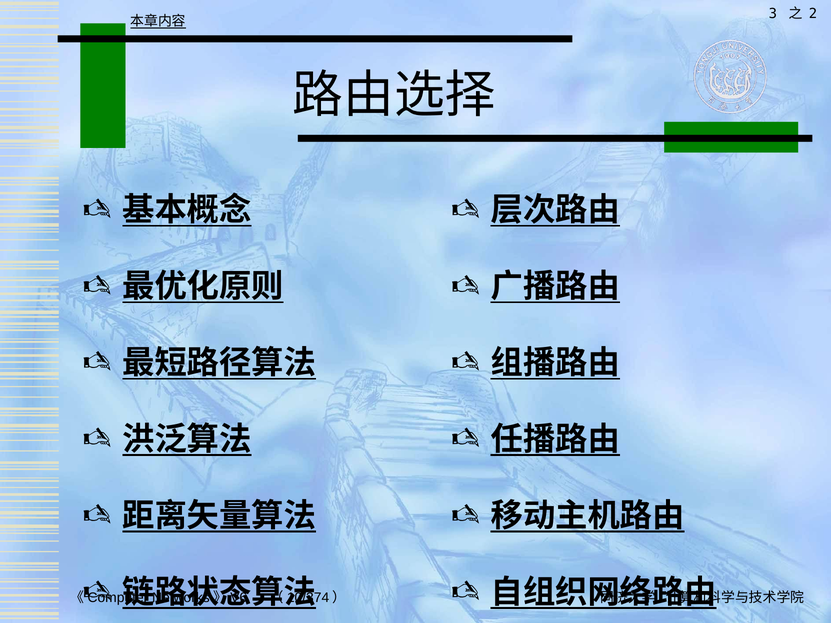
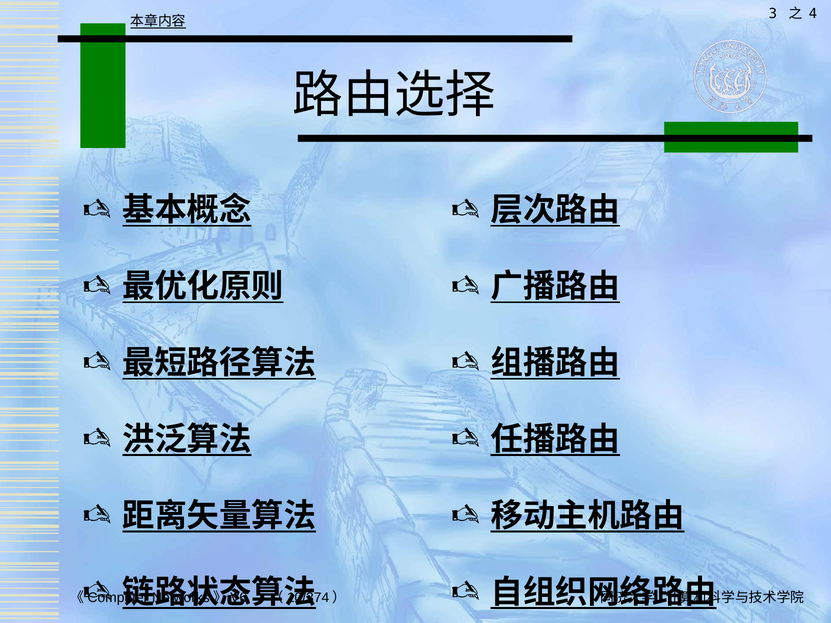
2: 2 -> 4
